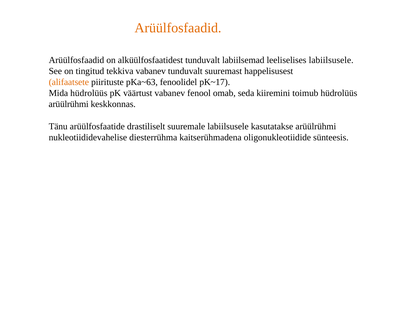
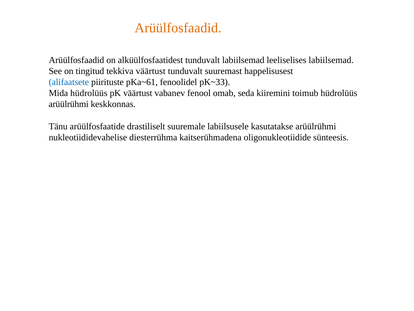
leeliselises labiilsusele: labiilsusele -> labiilsemad
tekkiva vabanev: vabanev -> väärtust
alifaatsete colour: orange -> blue
pKa~63: pKa~63 -> pKa~61
pK~17: pK~17 -> pK~33
